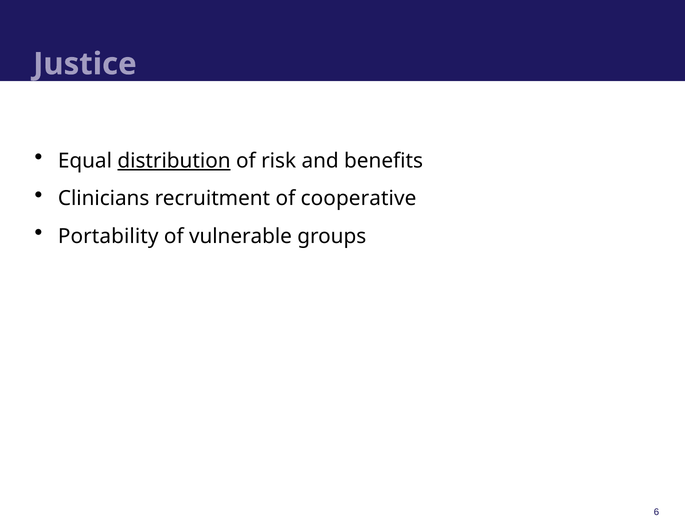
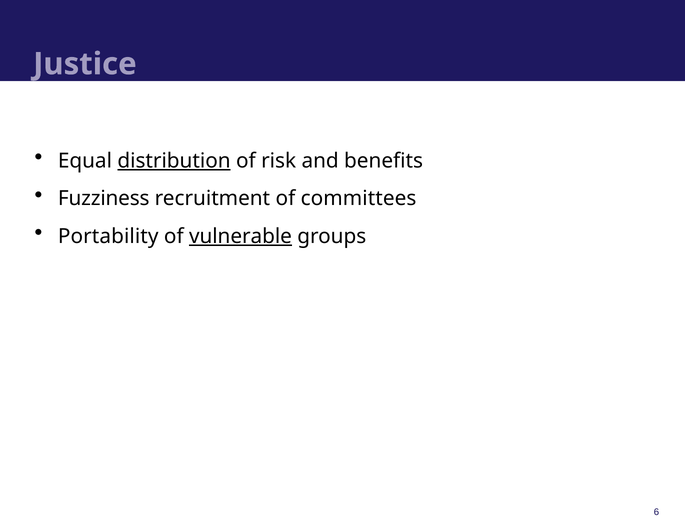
Clinicians: Clinicians -> Fuzziness
cooperative: cooperative -> committees
vulnerable underline: none -> present
